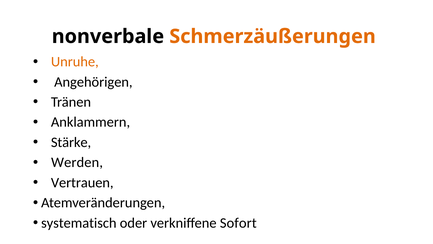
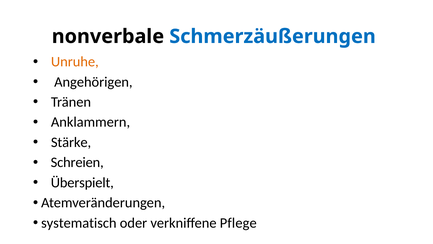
Schmerzäußerungen colour: orange -> blue
Werden: Werden -> Schreien
Vertrauen: Vertrauen -> Überspielt
Sofort: Sofort -> Pflege
